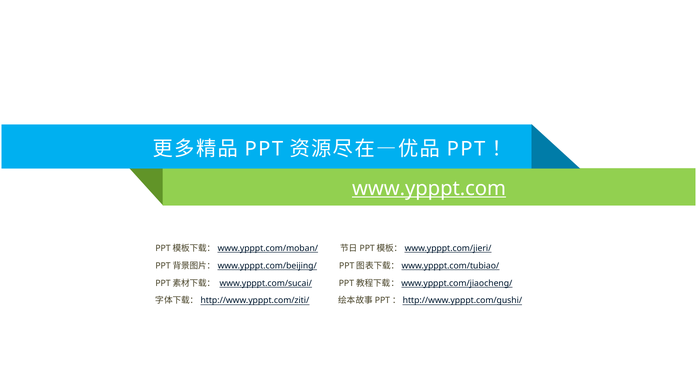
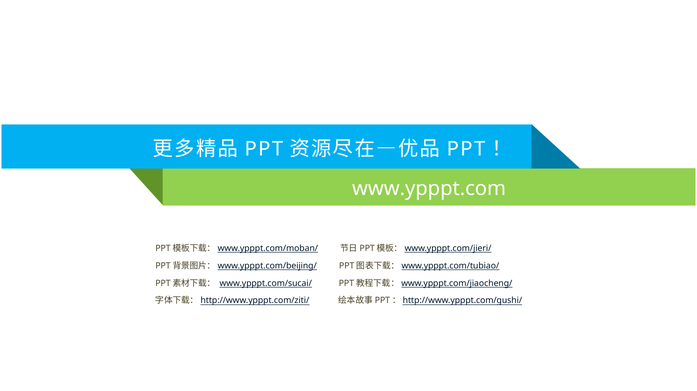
www.ypppt.com underline: present -> none
